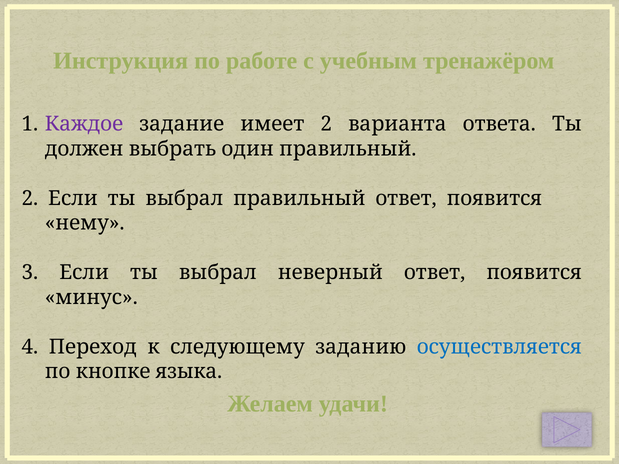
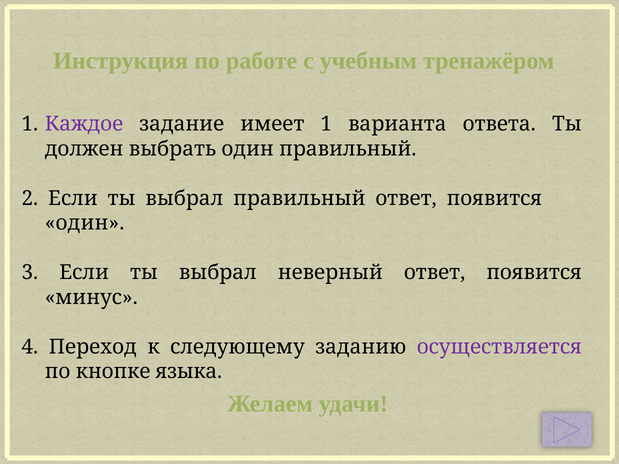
имеет 2: 2 -> 1
нему at (85, 223): нему -> один
осуществляется colour: blue -> purple
